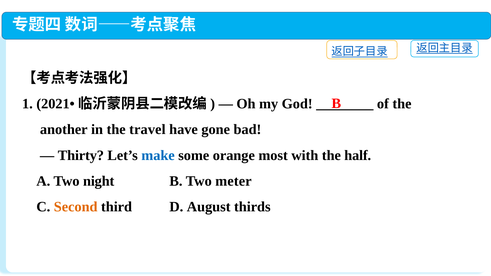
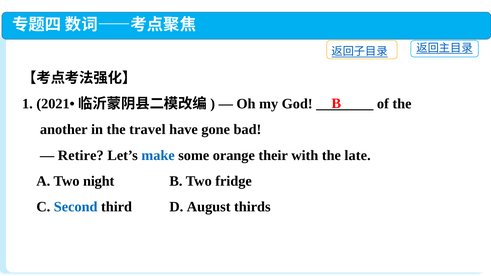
Thirty: Thirty -> Retire
most: most -> their
half: half -> late
meter: meter -> fridge
Second colour: orange -> blue
